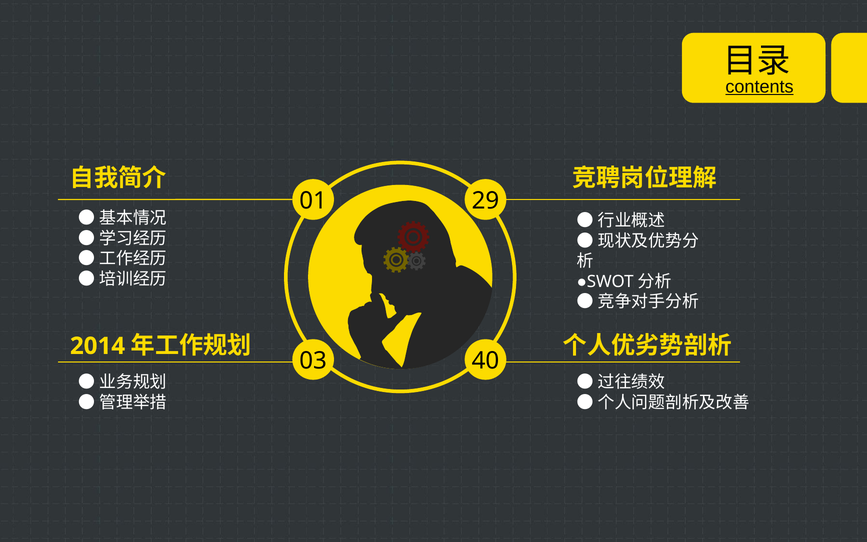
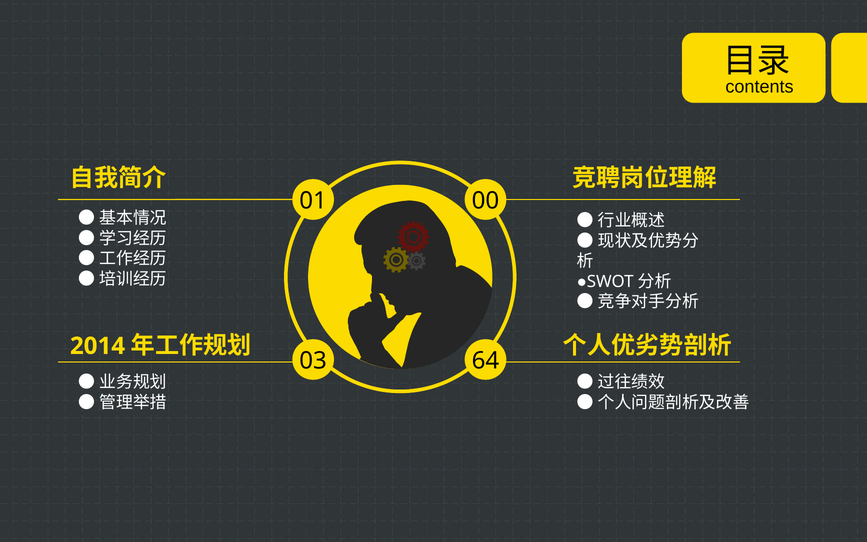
contents underline: present -> none
29: 29 -> 00
40: 40 -> 64
